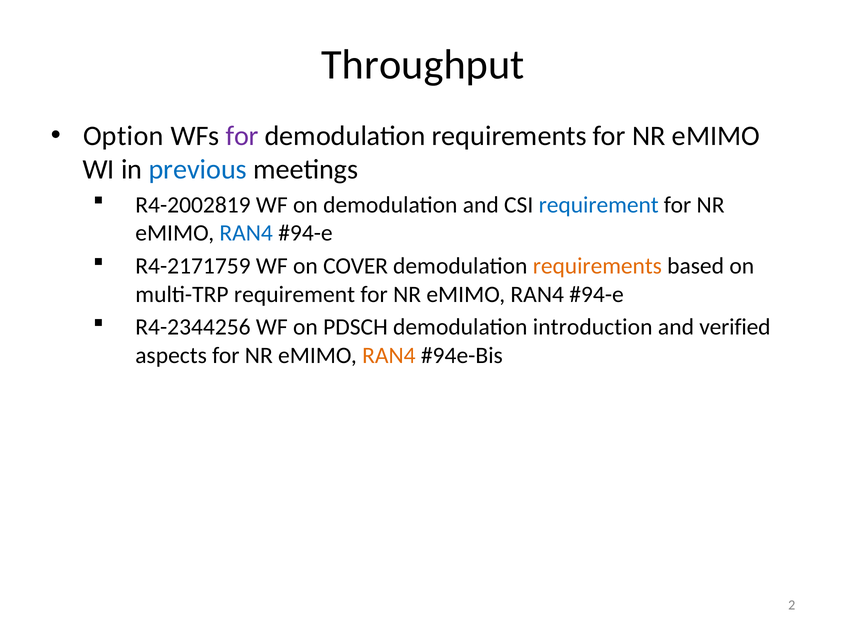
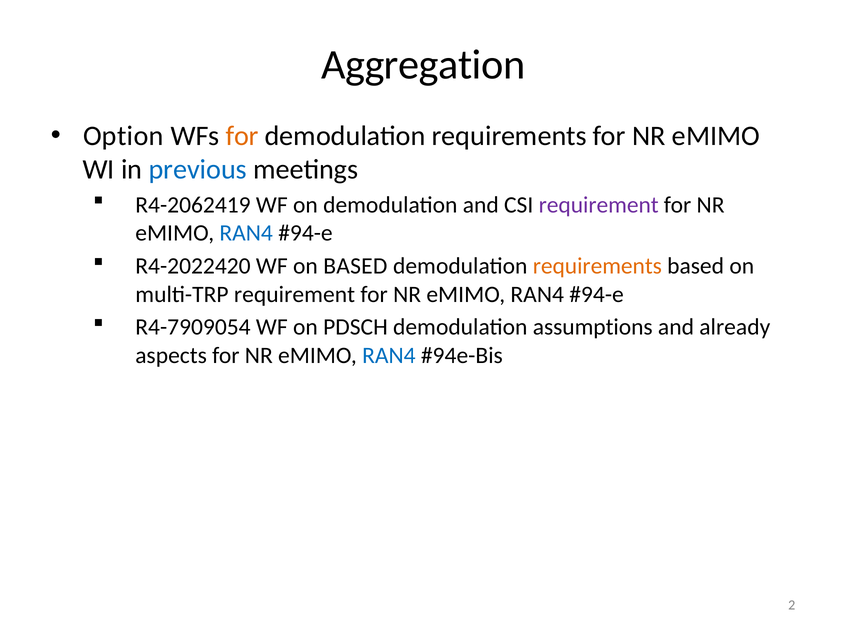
Throughput: Throughput -> Aggregation
for at (242, 136) colour: purple -> orange
R4-2002819: R4-2002819 -> R4-2062419
requirement at (599, 205) colour: blue -> purple
R4-2171759: R4-2171759 -> R4-2022420
on COVER: COVER -> BASED
R4-2344256: R4-2344256 -> R4-7909054
introduction: introduction -> assumptions
verified: verified -> already
RAN4 at (389, 356) colour: orange -> blue
